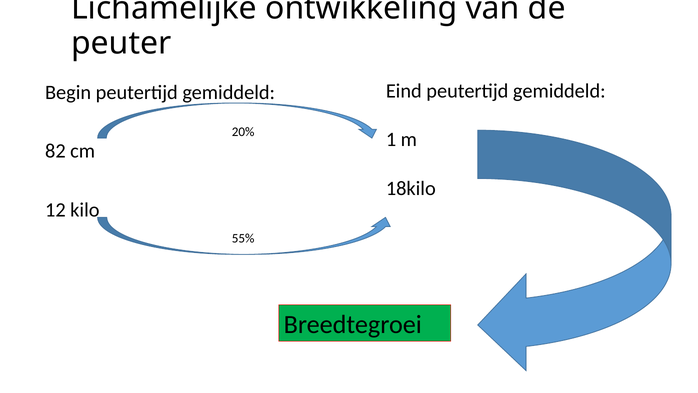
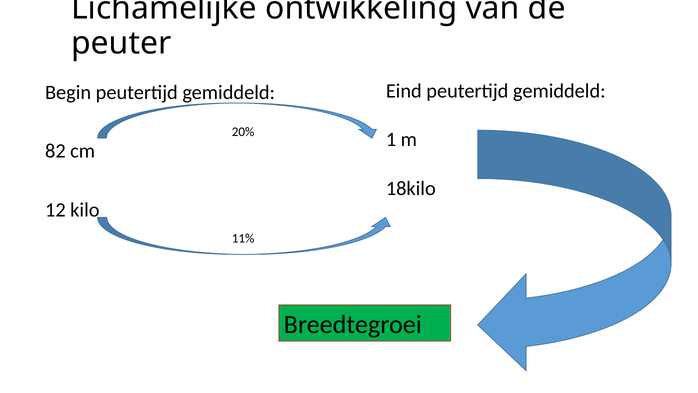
55%: 55% -> 11%
